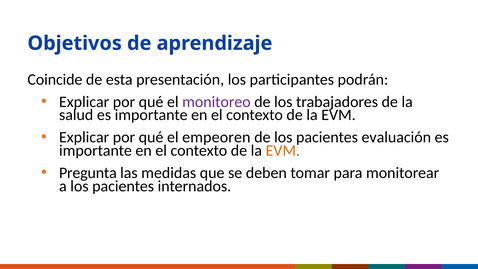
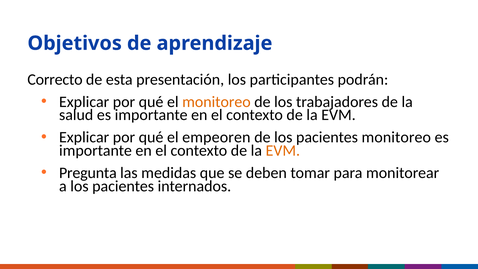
Coincide: Coincide -> Correcto
monitoreo at (216, 102) colour: purple -> orange
pacientes evaluación: evaluación -> monitoreo
